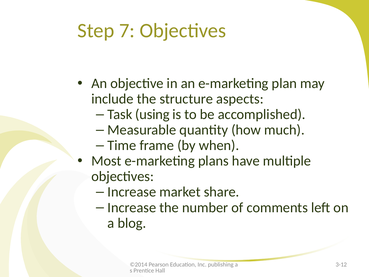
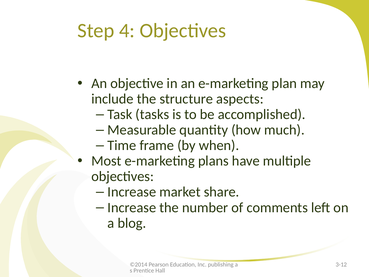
7: 7 -> 4
using: using -> tasks
